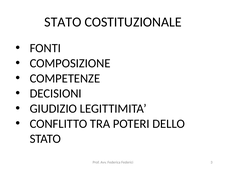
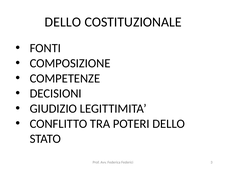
STATO at (63, 22): STATO -> DELLO
